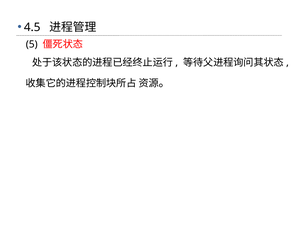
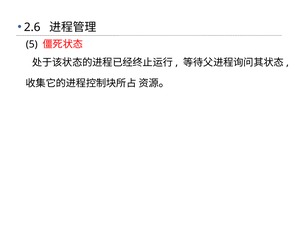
4.5: 4.5 -> 2.6
